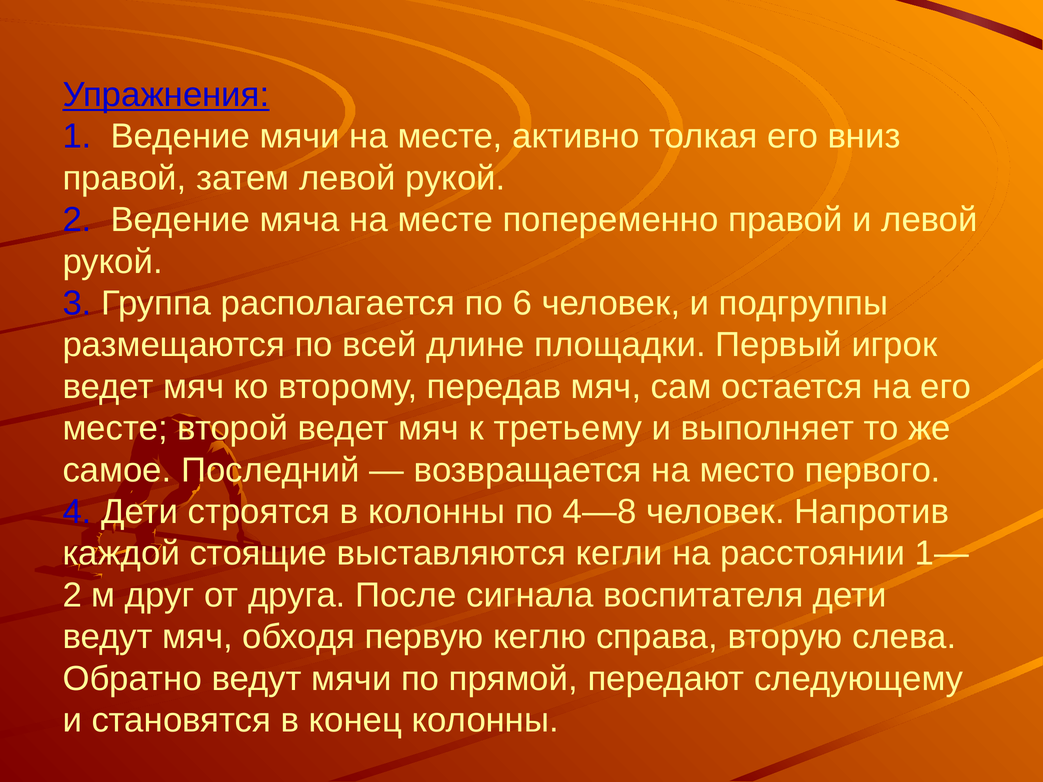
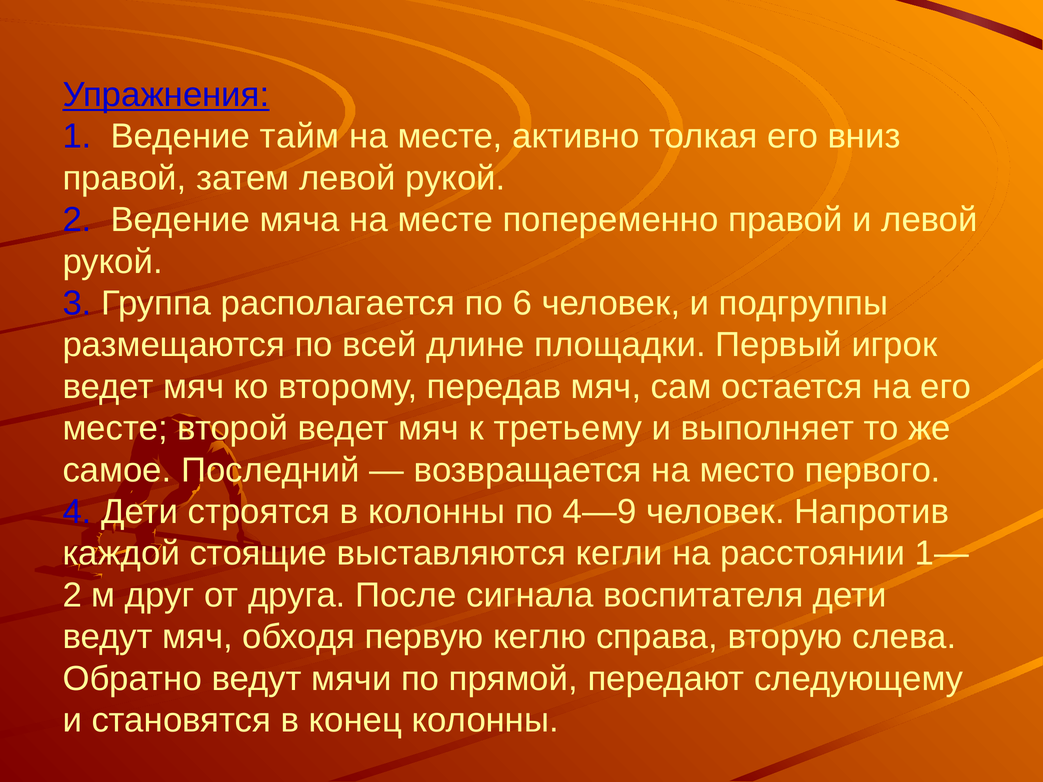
Ведение мячи: мячи -> тайм
4—8: 4—8 -> 4—9
